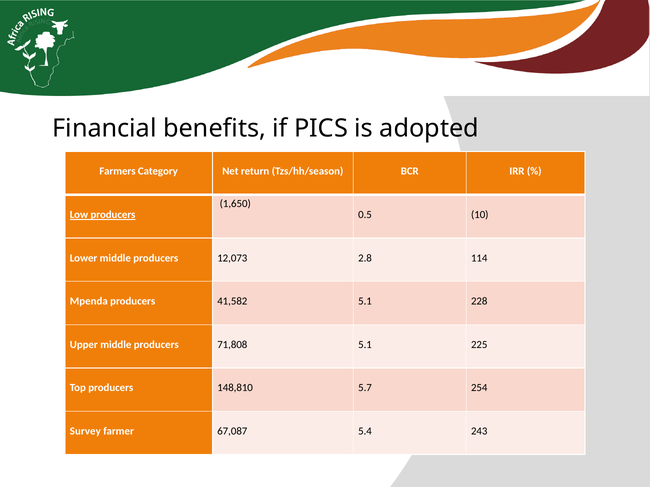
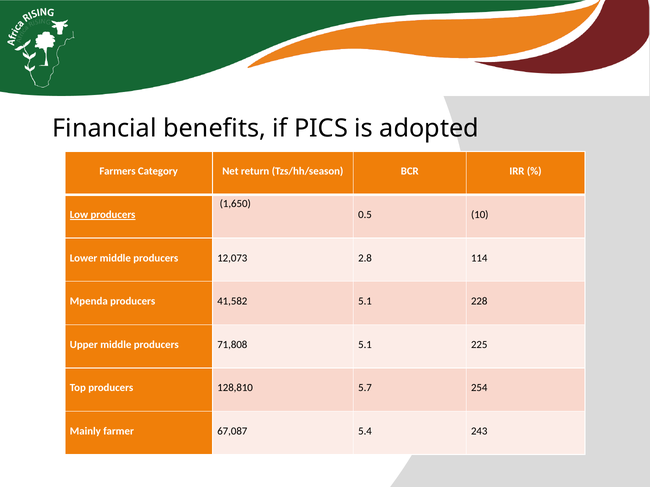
148,810: 148,810 -> 128,810
Survey: Survey -> Mainly
